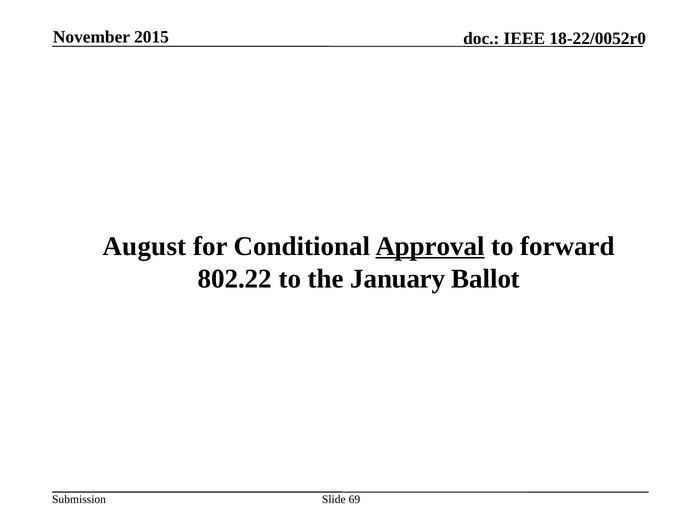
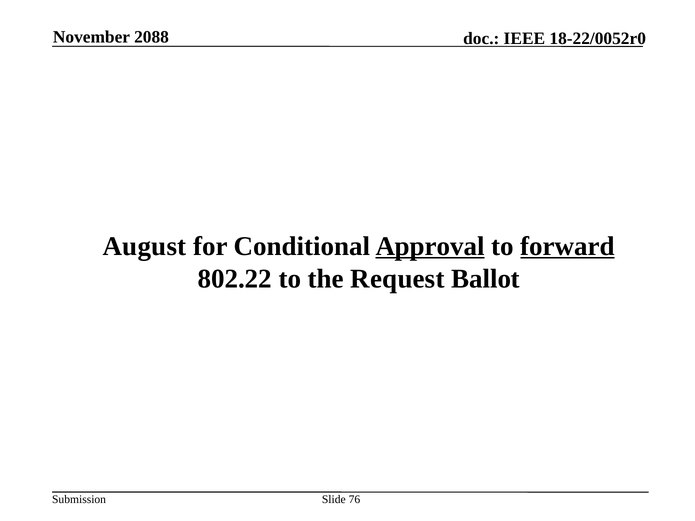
2015: 2015 -> 2088
forward underline: none -> present
January: January -> Request
69: 69 -> 76
